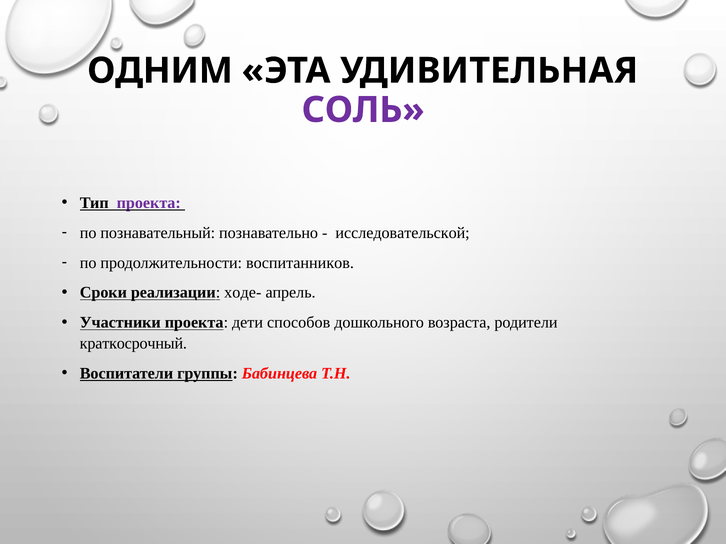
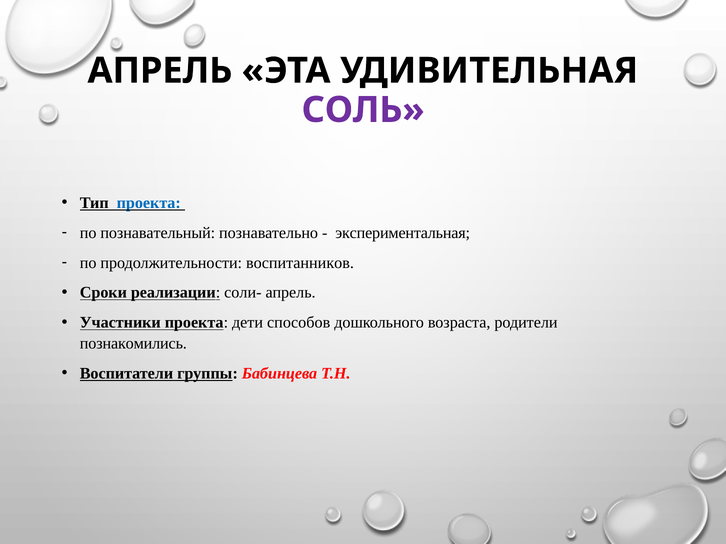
ОДНИМ at (160, 71): ОДНИМ -> АПРЕЛЬ
проекта at (149, 203) colour: purple -> blue
исследовательской: исследовательской -> экспериментальная
ходе-: ходе- -> соли-
краткосрочный: краткосрочный -> познакомились
